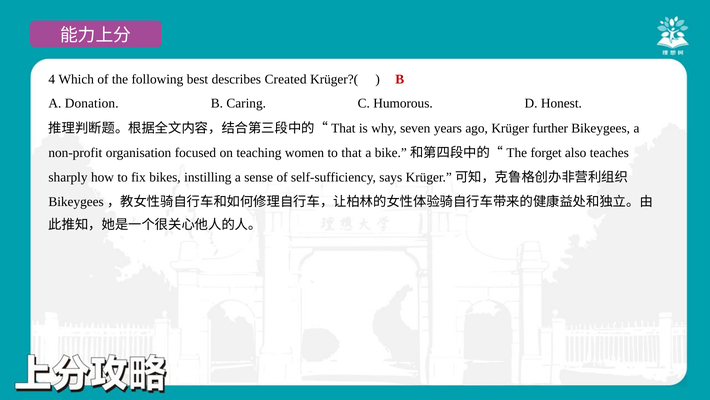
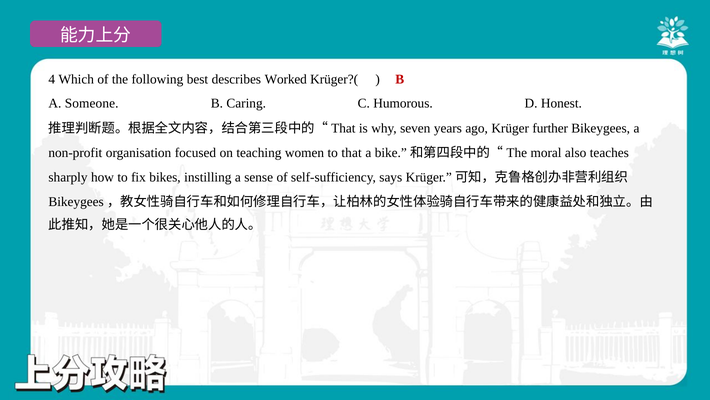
Created: Created -> Worked
Donation: Donation -> Someone
forget: forget -> moral
